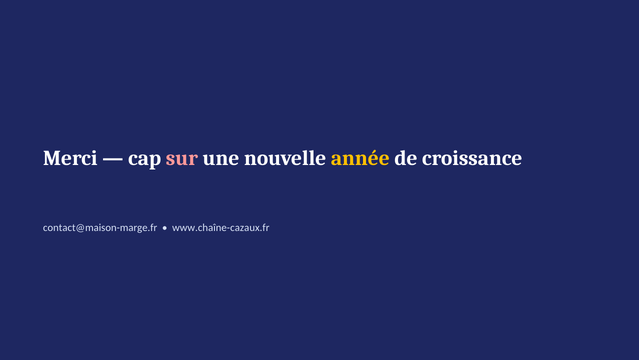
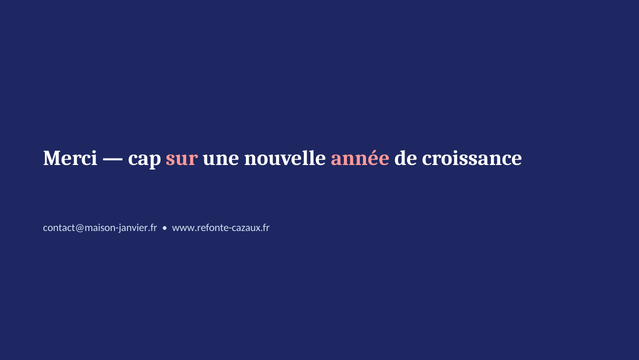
année colour: yellow -> pink
contact@maison-marge.fr: contact@maison-marge.fr -> contact@maison-janvier.fr
www.chaîne-cazaux.fr: www.chaîne-cazaux.fr -> www.refonte-cazaux.fr
